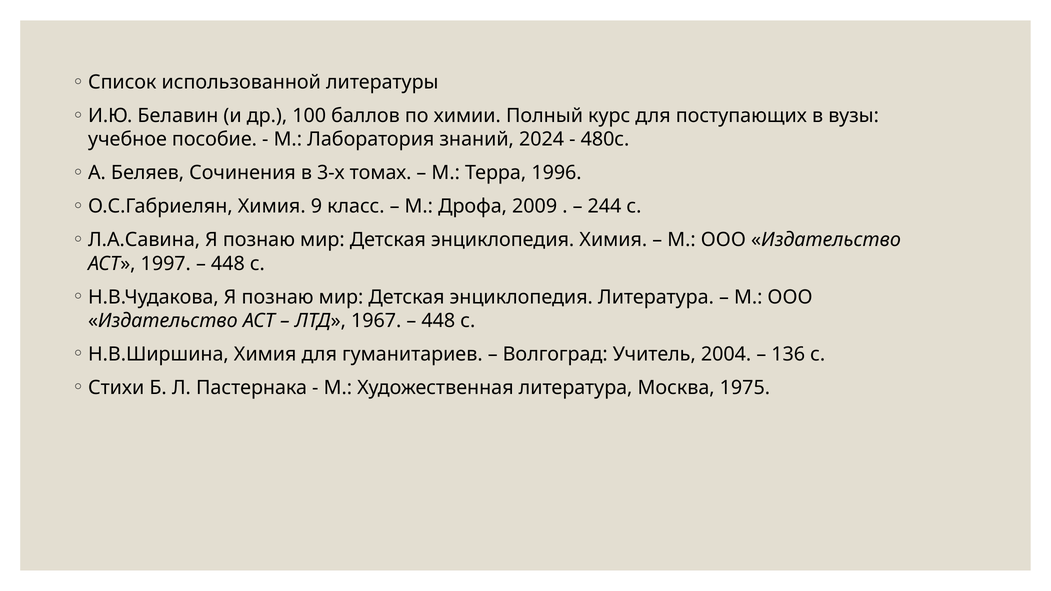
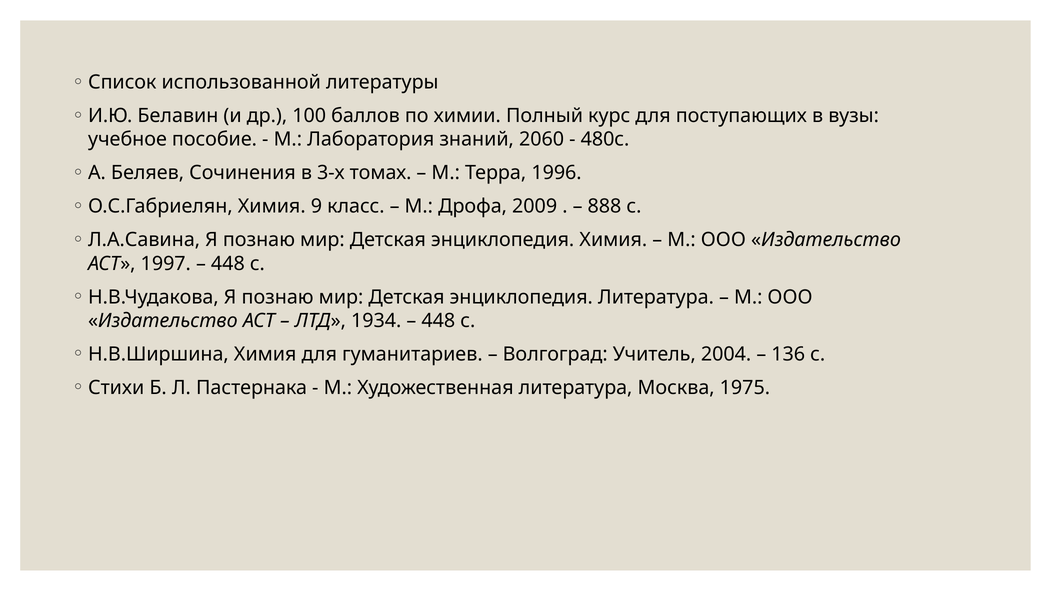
2024: 2024 -> 2060
244: 244 -> 888
1967: 1967 -> 1934
